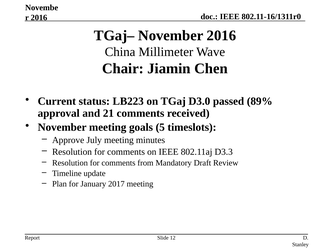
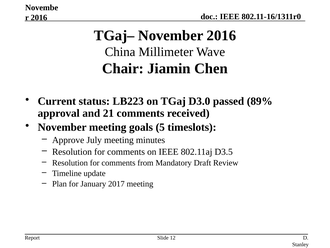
D3.3: D3.3 -> D3.5
